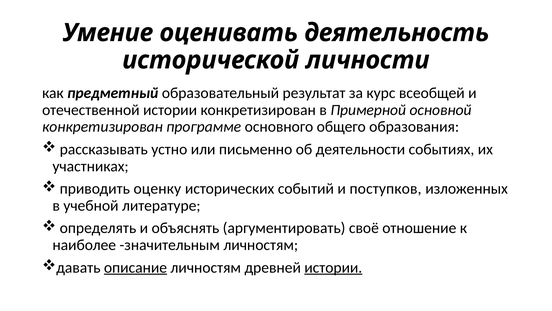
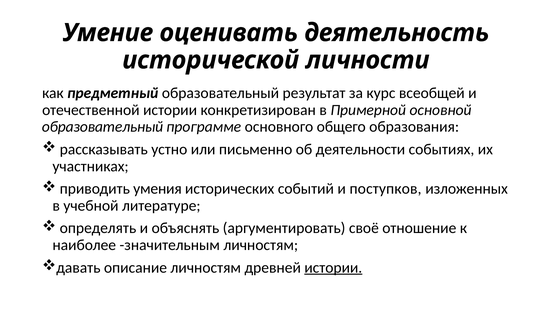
конкретизирован at (102, 127): конкретизирован -> образовательный
оценку: оценку -> умения
описание underline: present -> none
